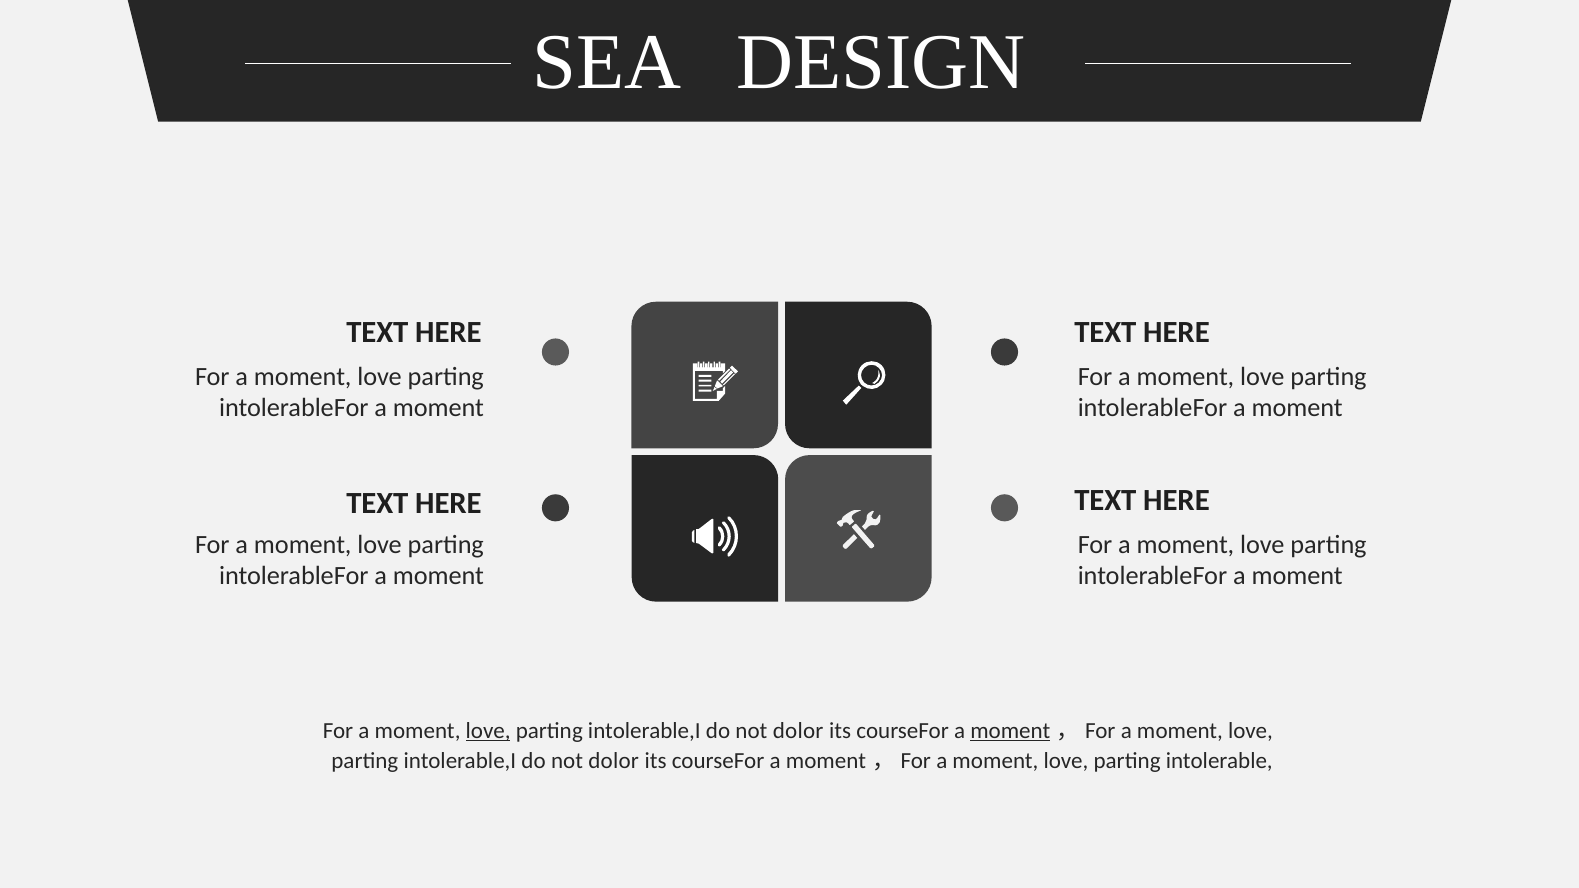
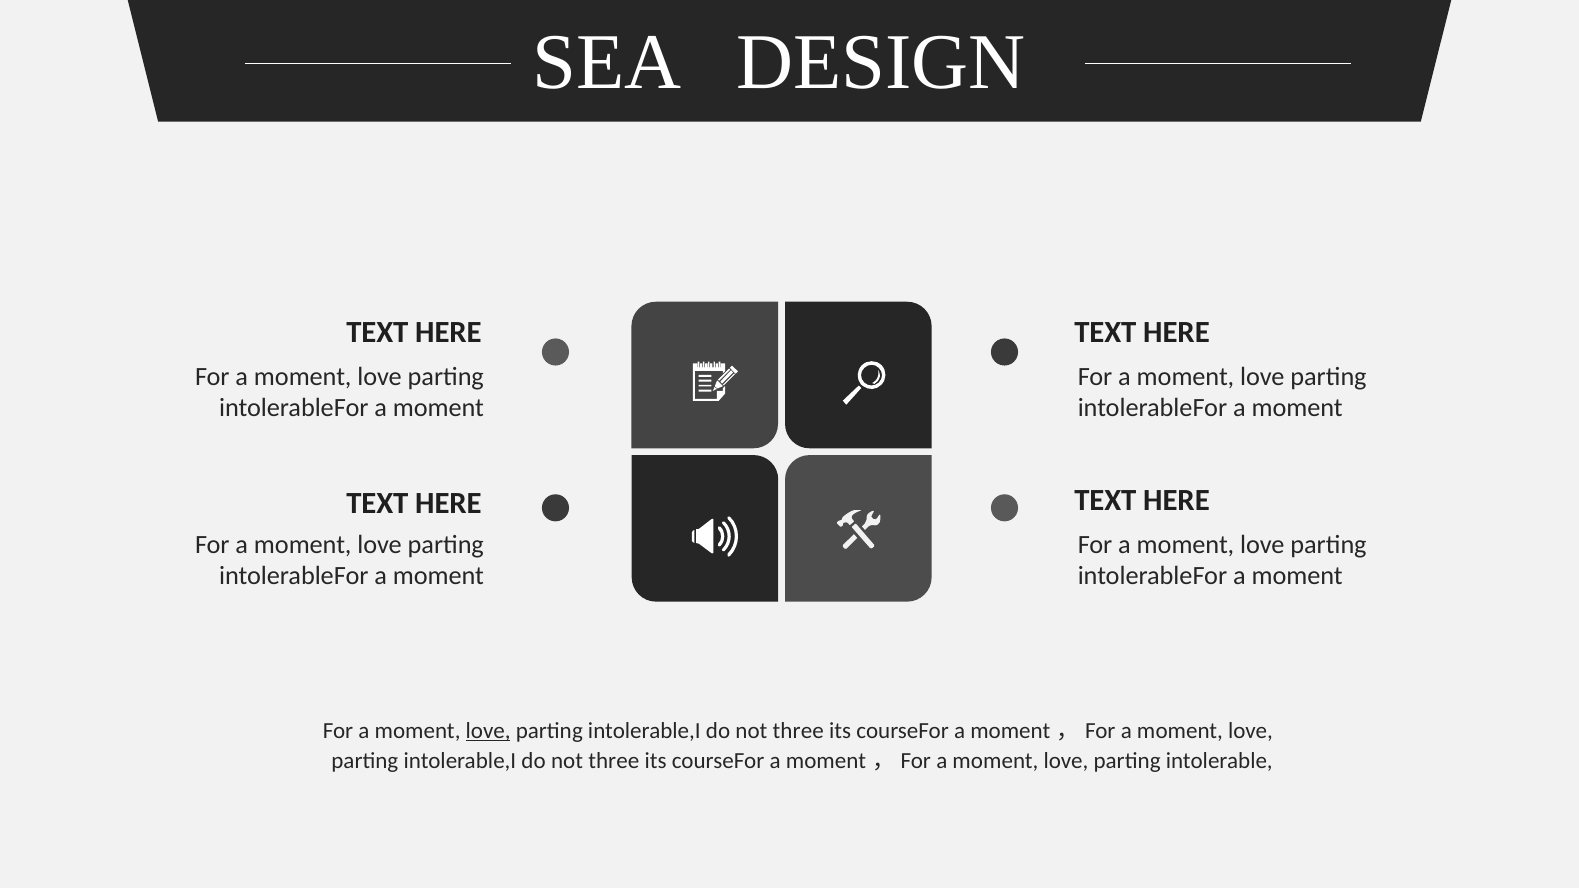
dolor at (798, 731): dolor -> three
moment at (1010, 731) underline: present -> none
dolor at (614, 761): dolor -> three
